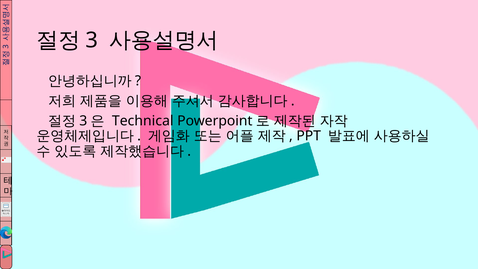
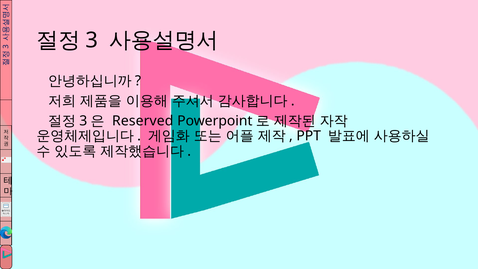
Technical: Technical -> Reserved
